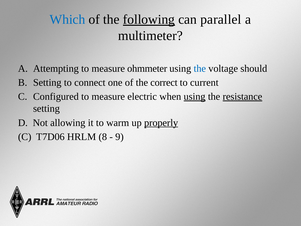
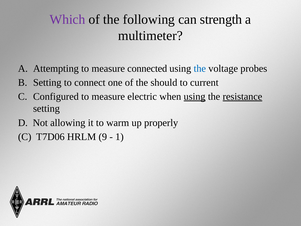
Which colour: blue -> purple
following underline: present -> none
parallel: parallel -> strength
ohmmeter: ohmmeter -> connected
should: should -> probes
correct: correct -> should
properly underline: present -> none
8: 8 -> 9
9: 9 -> 1
